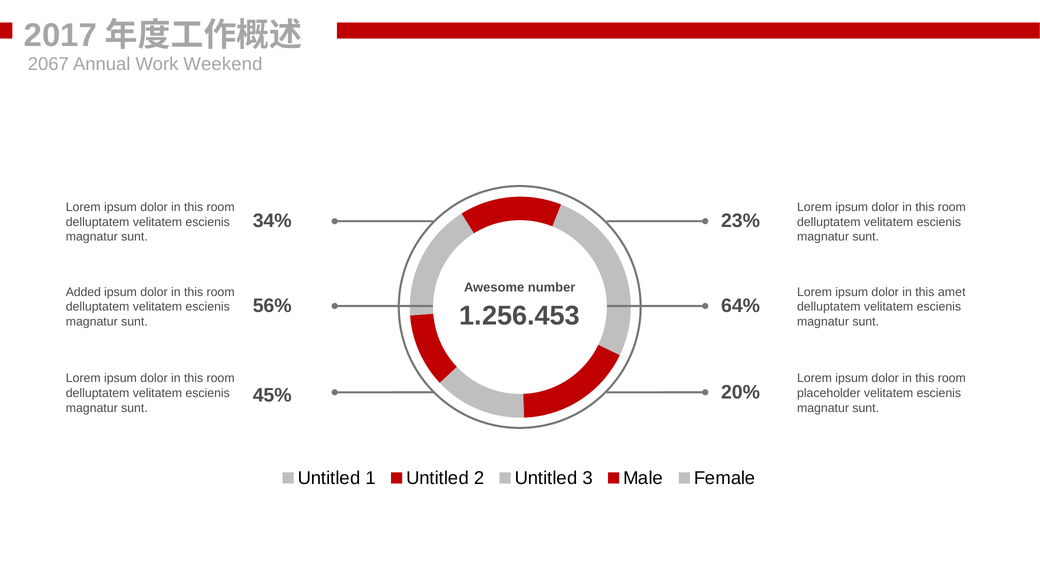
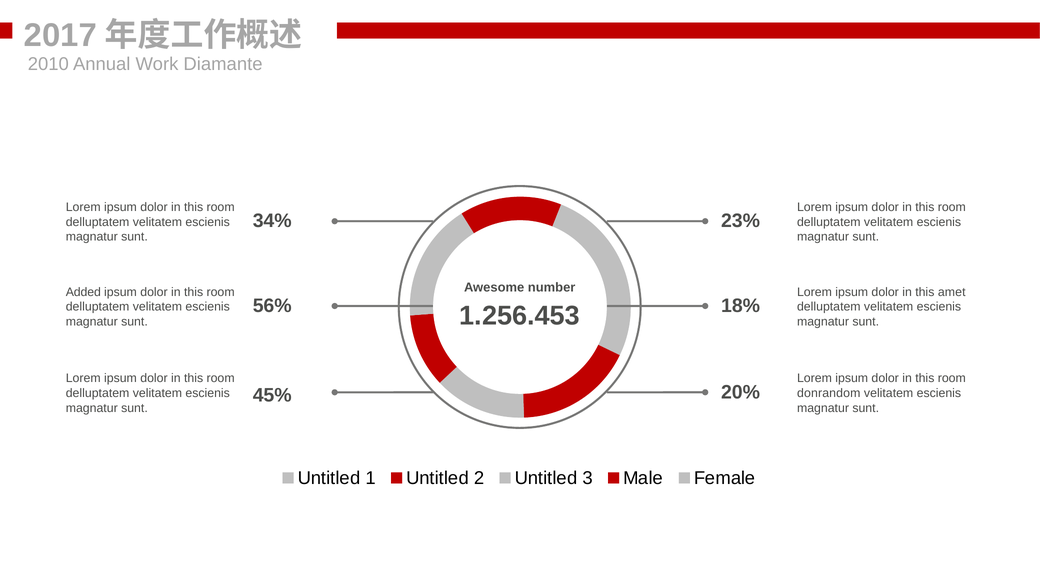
2067: 2067 -> 2010
Weekend: Weekend -> Diamante
64%: 64% -> 18%
placeholder: placeholder -> donrandom
